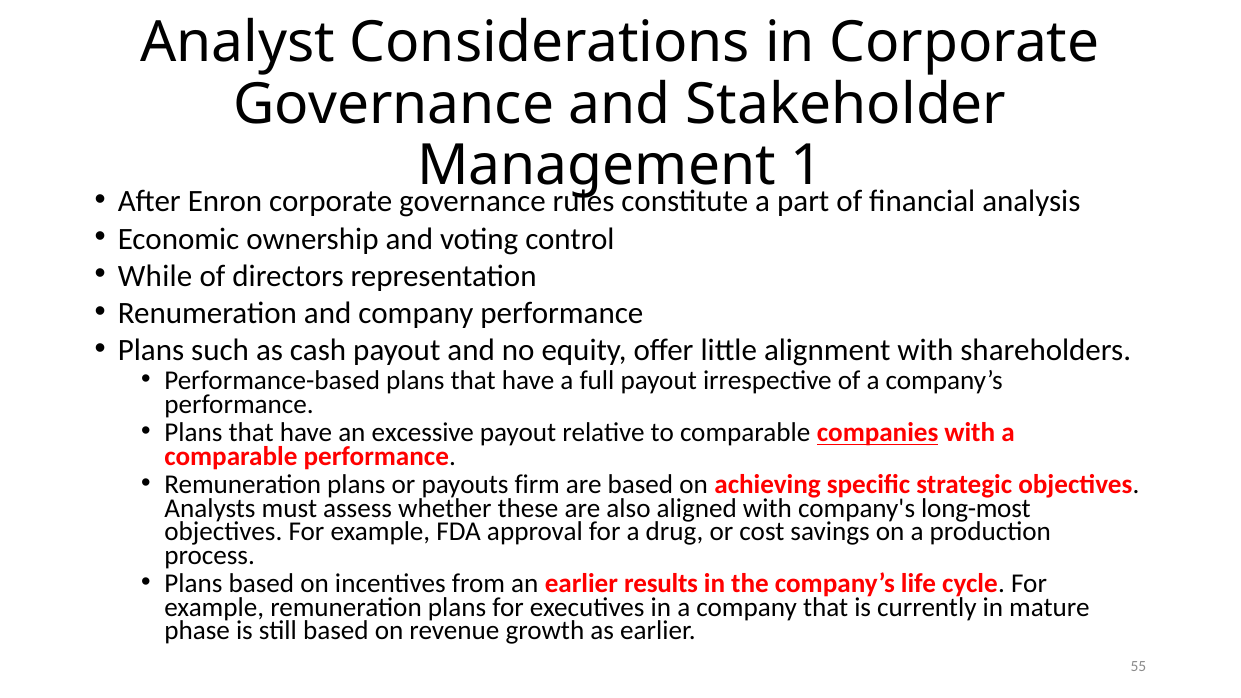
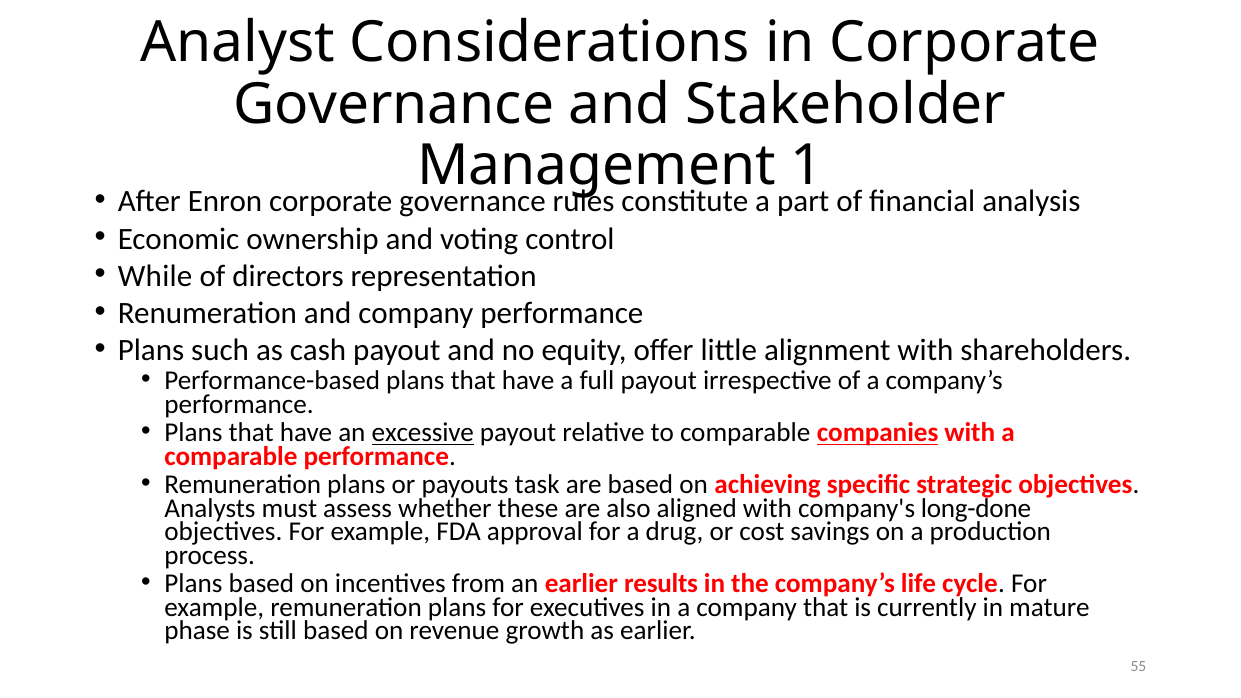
excessive underline: none -> present
firm: firm -> task
long-most: long-most -> long-done
